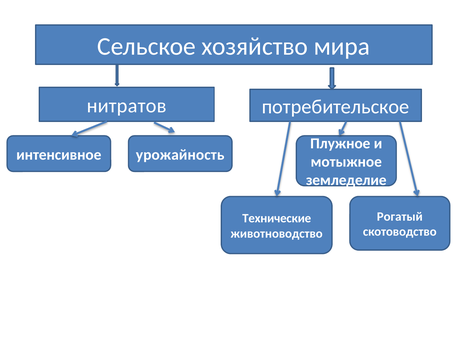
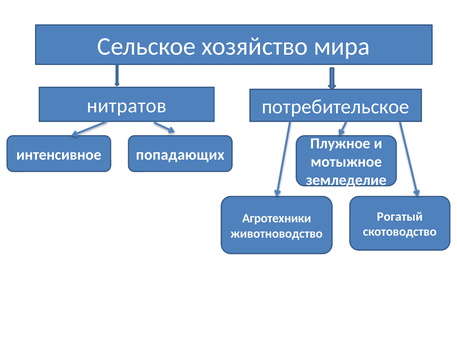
урожайность: урожайность -> попадающих
Технические: Технические -> Агротехники
